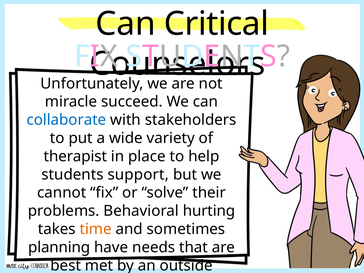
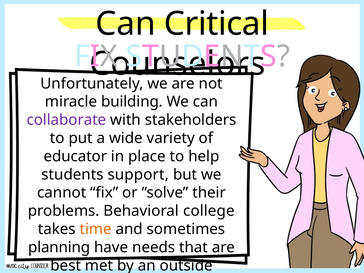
succeed: succeed -> building
collaborate colour: blue -> purple
therapist at (75, 156): therapist -> educator
hurting: hurting -> college
